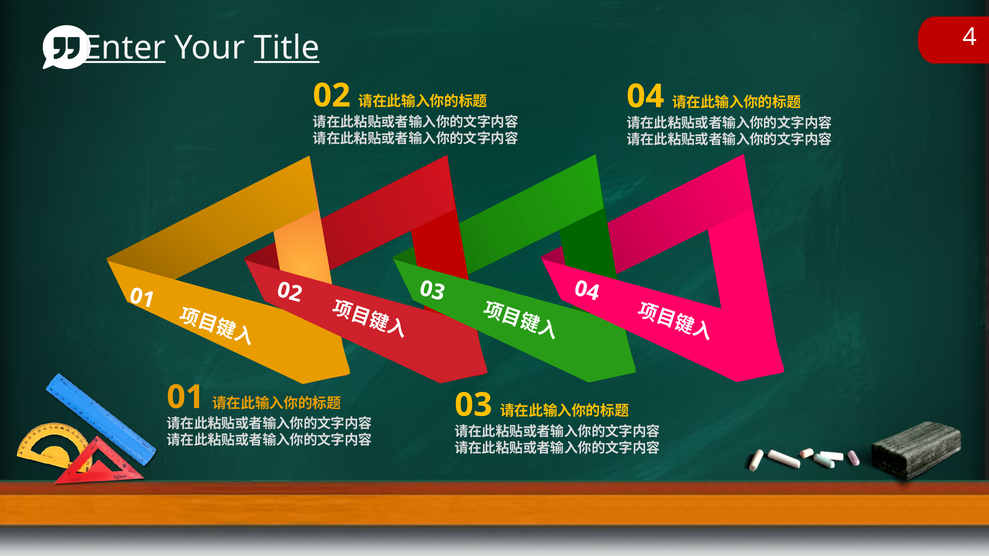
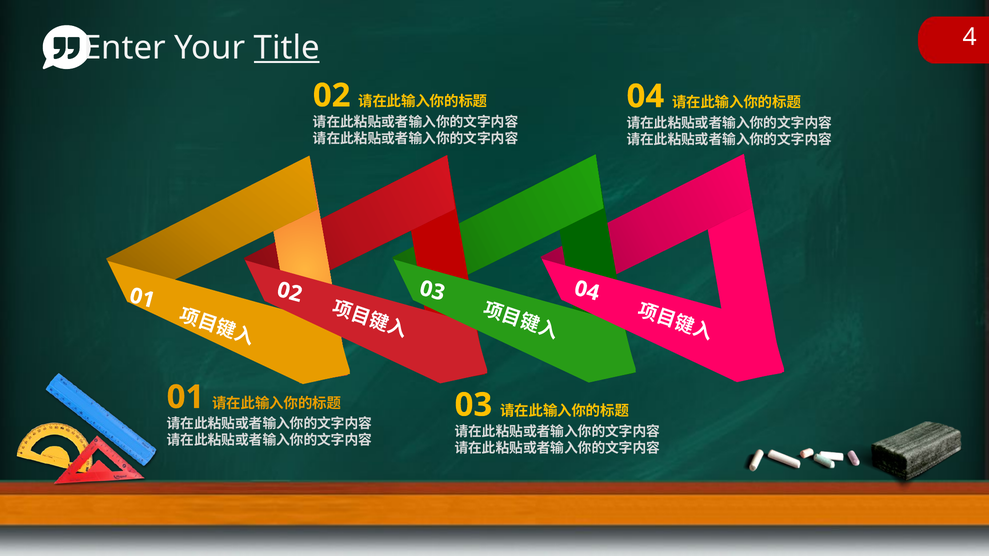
Enter underline: present -> none
